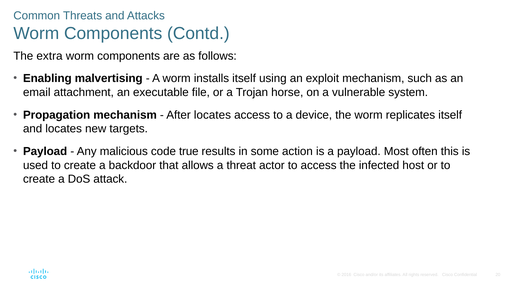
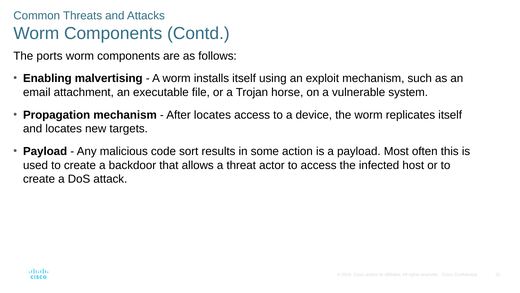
extra: extra -> ports
true: true -> sort
